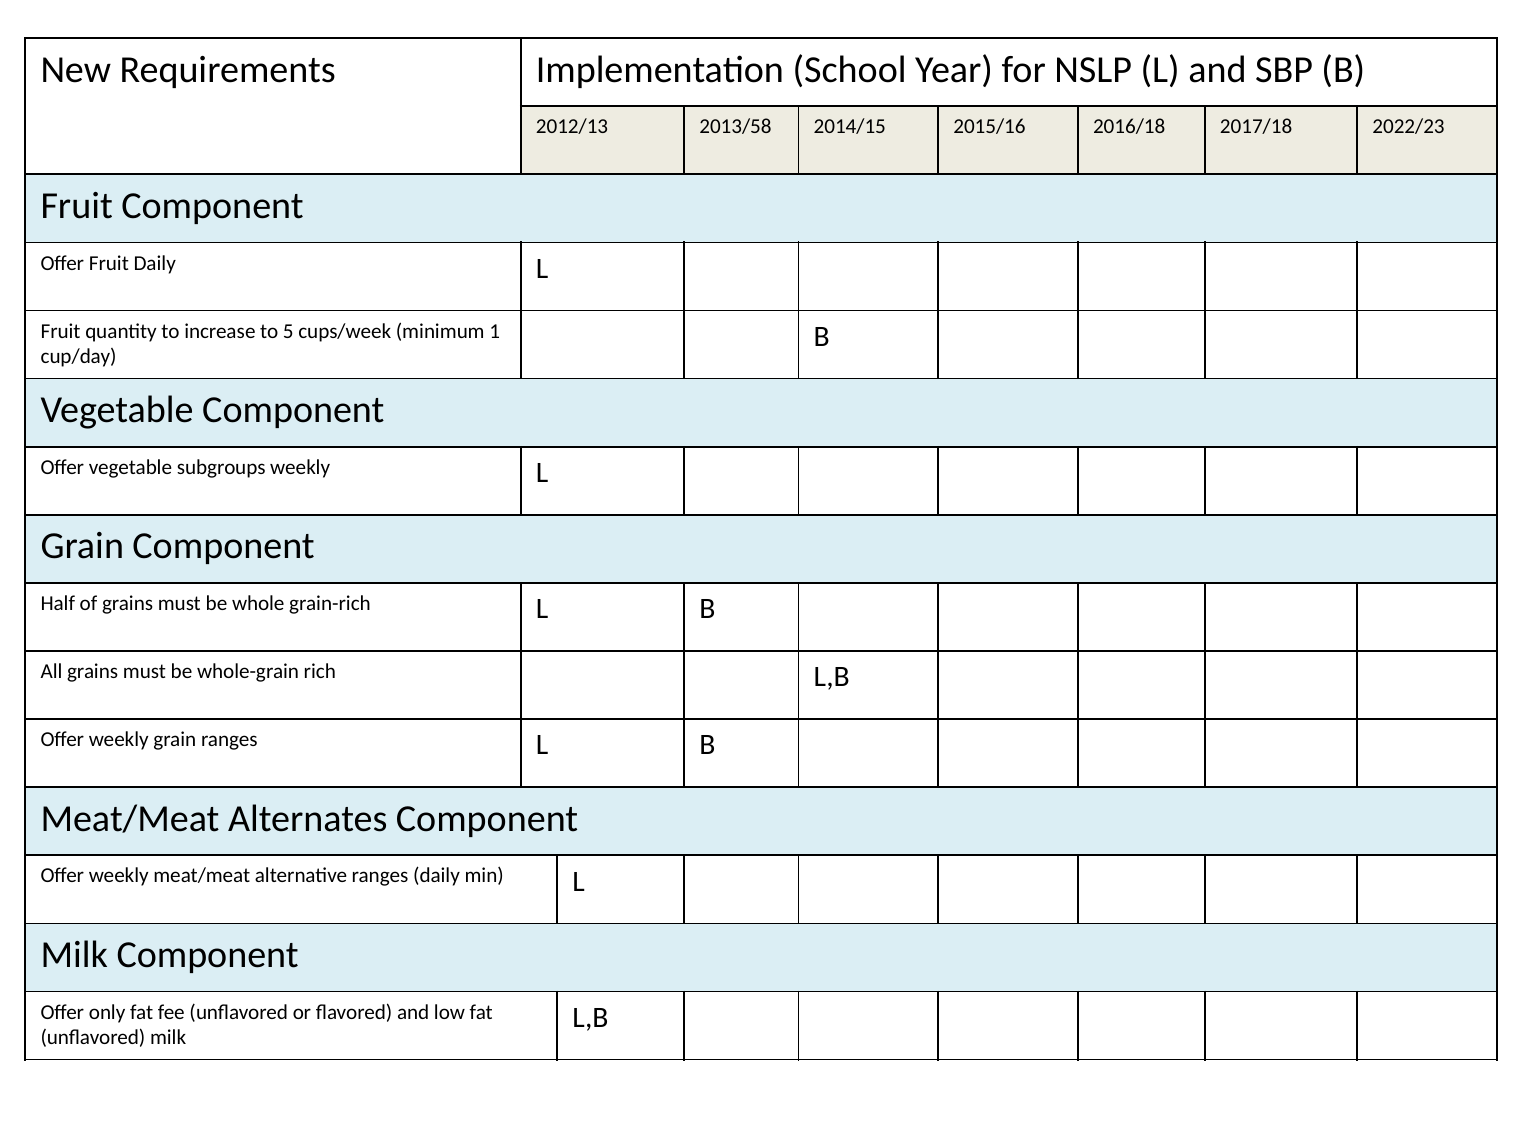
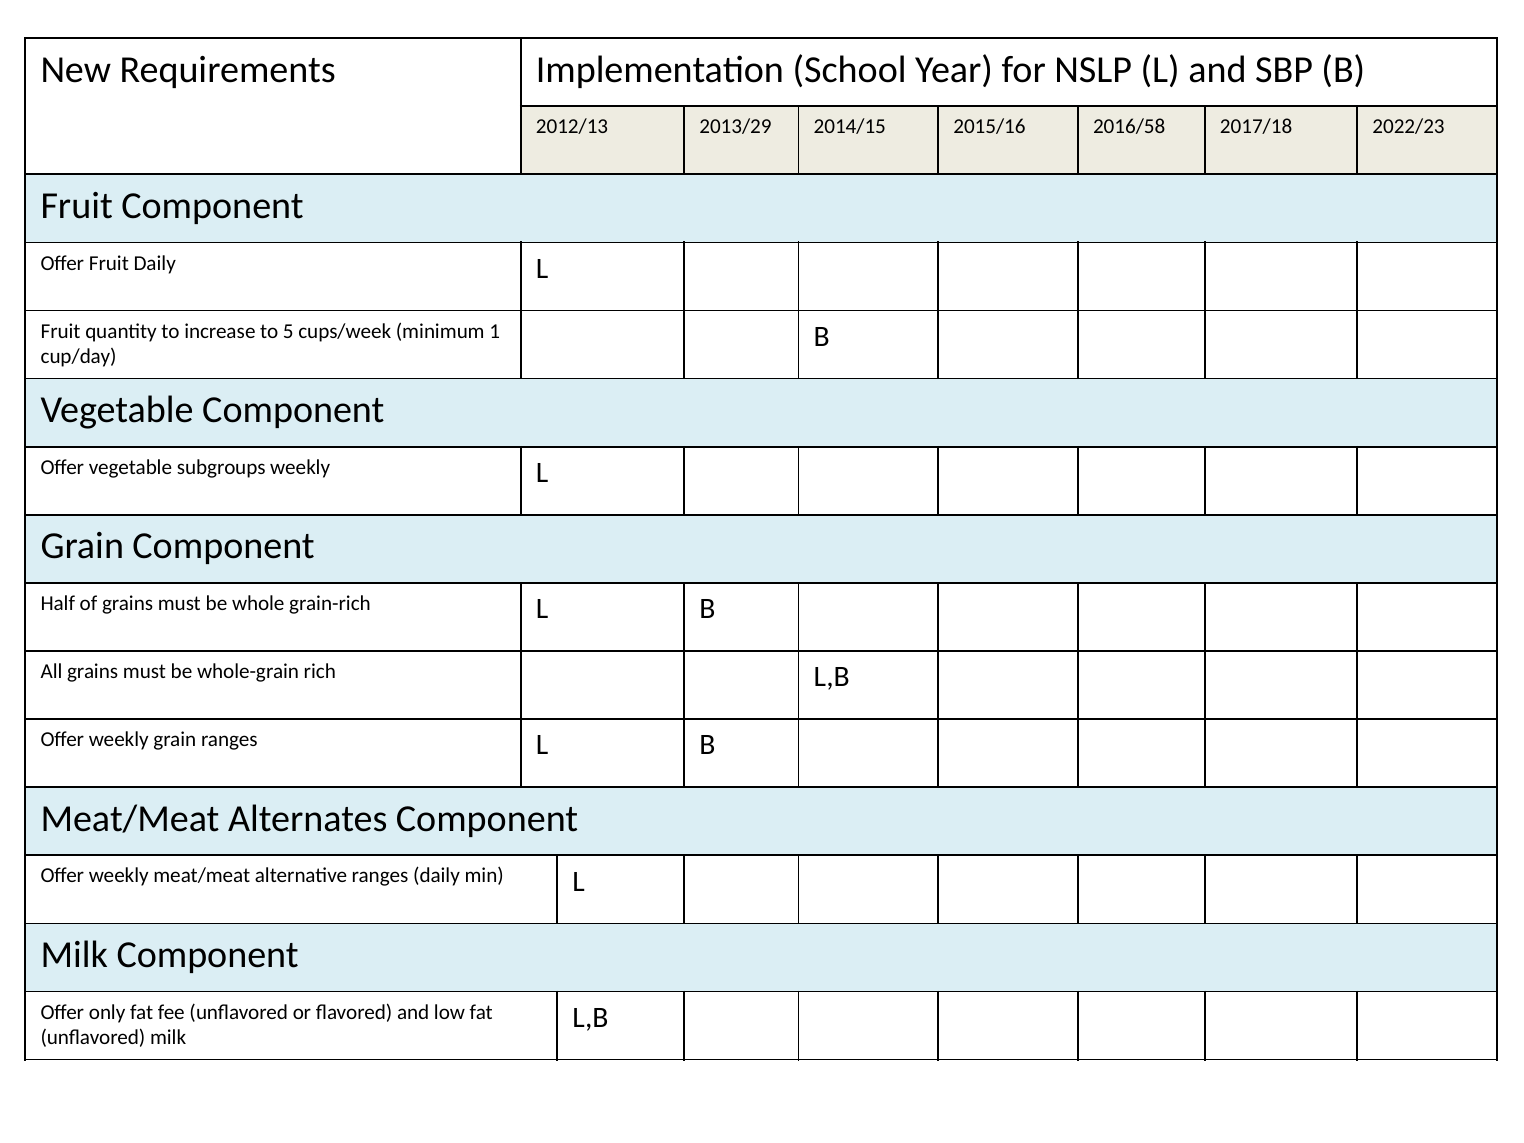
2013/58: 2013/58 -> 2013/29
2016/18: 2016/18 -> 2016/58
